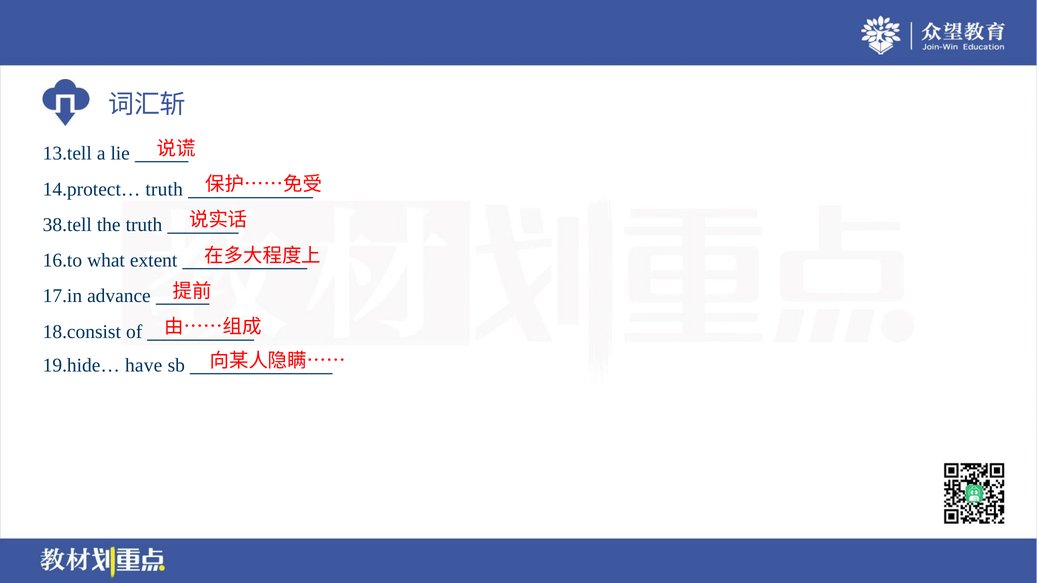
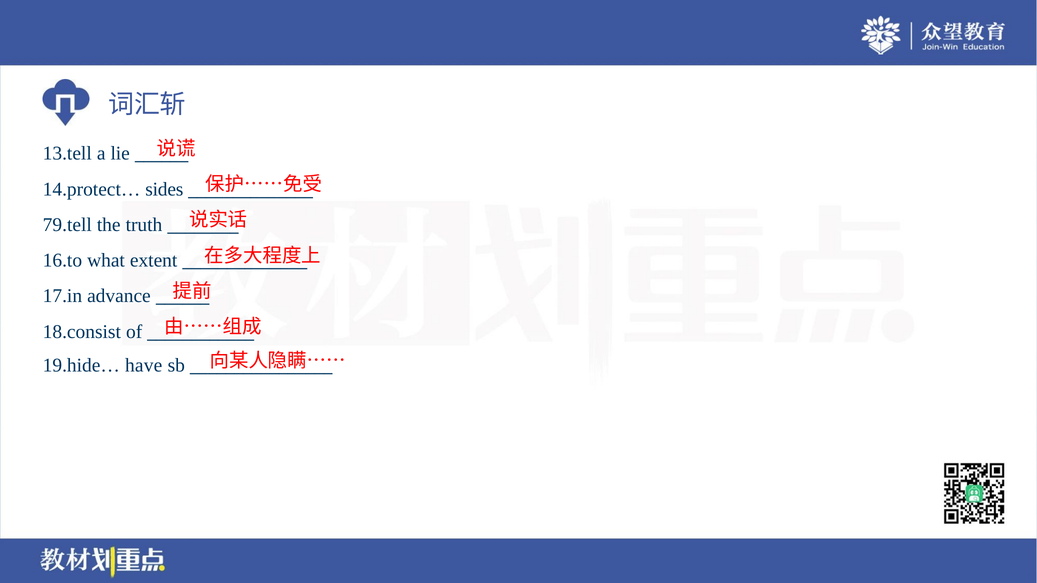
14.protect… truth: truth -> sides
38.tell: 38.tell -> 79.tell
